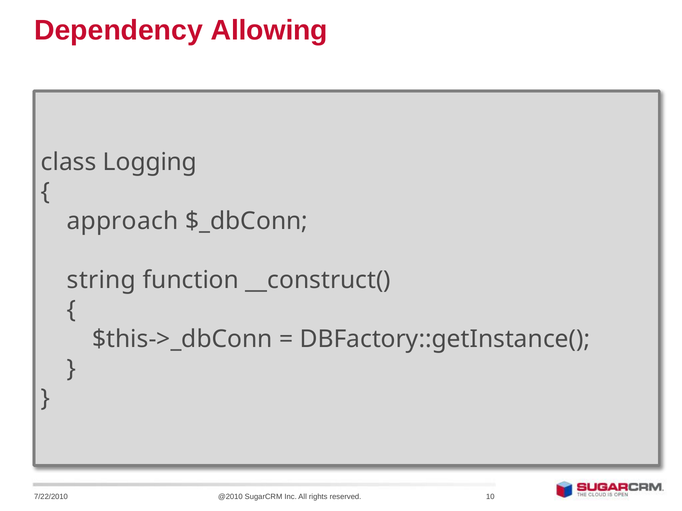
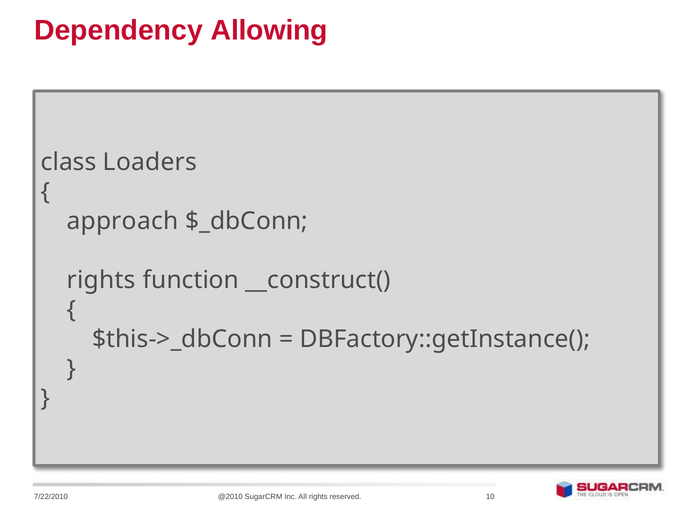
Logging: Logging -> Loaders
string at (101, 280): string -> rights
